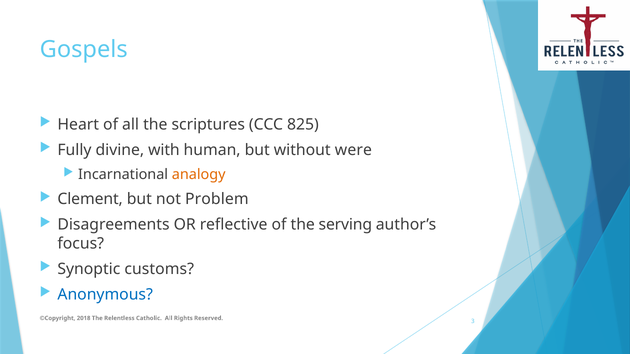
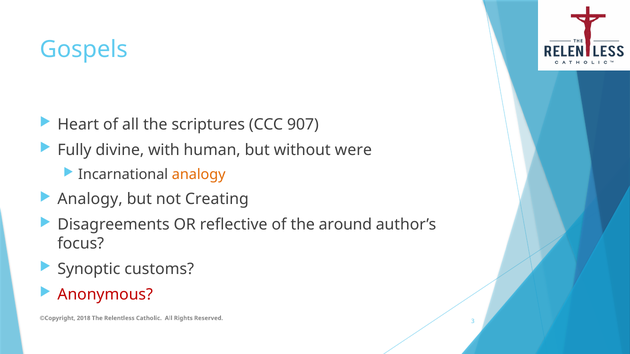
825: 825 -> 907
Clement at (90, 199): Clement -> Analogy
Problem: Problem -> Creating
serving: serving -> around
Anonymous colour: blue -> red
